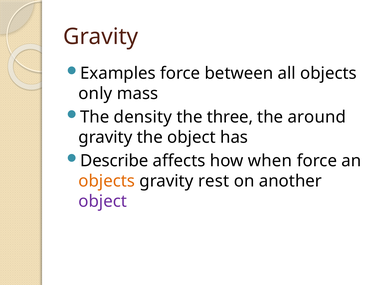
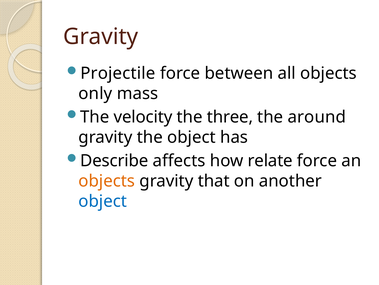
Examples: Examples -> Projectile
density: density -> velocity
when: when -> relate
rest: rest -> that
object at (103, 201) colour: purple -> blue
